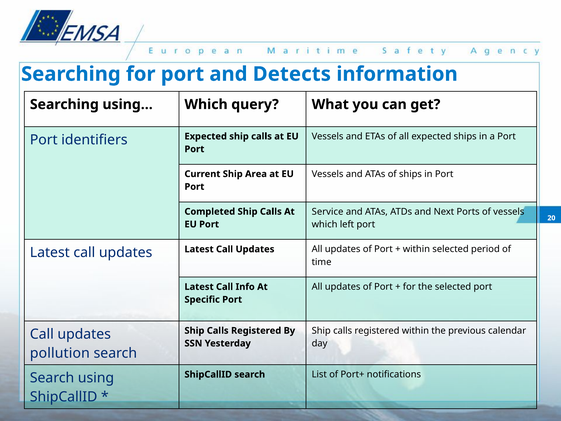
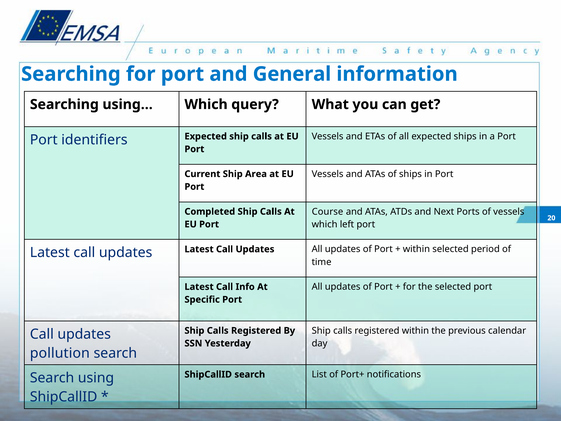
Detects: Detects -> General
Service: Service -> Course
